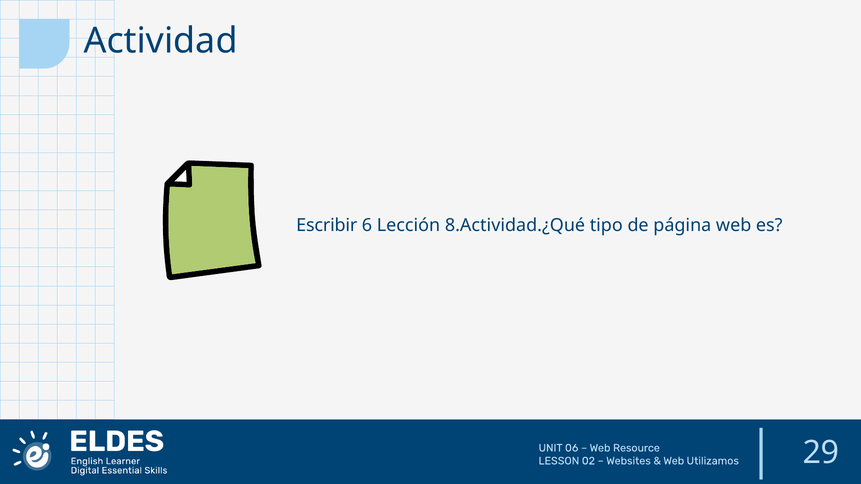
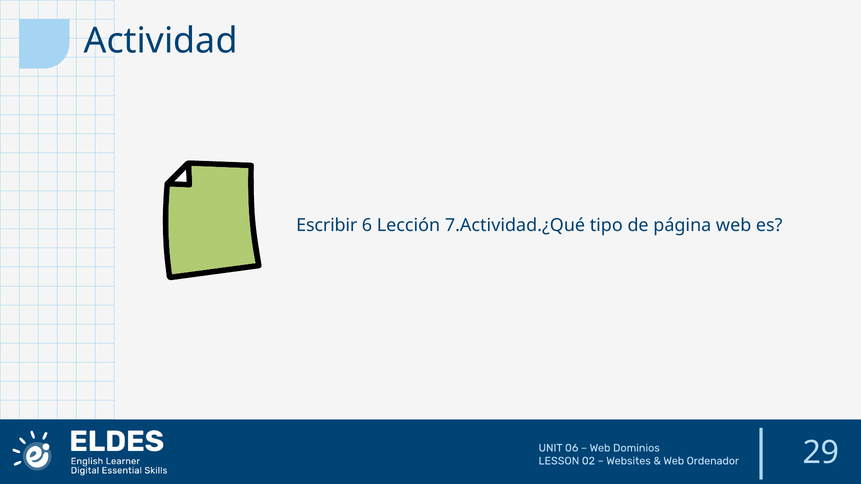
8.Actividad.¿Qué: 8.Actividad.¿Qué -> 7.Actividad.¿Qué
Resource: Resource -> Dominios
Utilizamos: Utilizamos -> Ordenador
